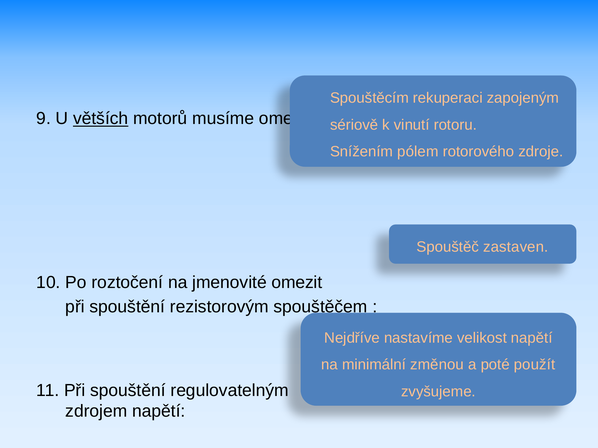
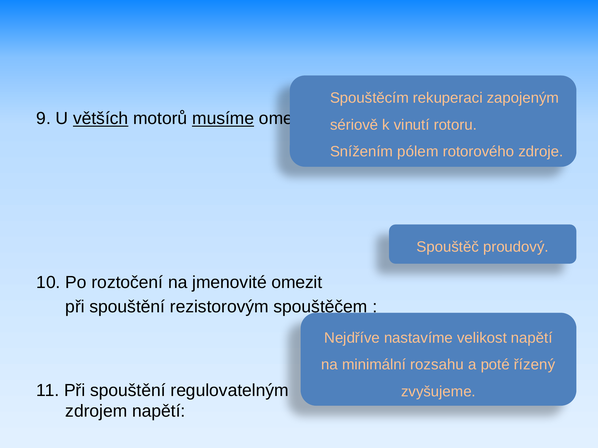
musíme underline: none -> present
zastaven: zastaven -> proudový
změnou: změnou -> rozsahu
použít: použít -> řízený
